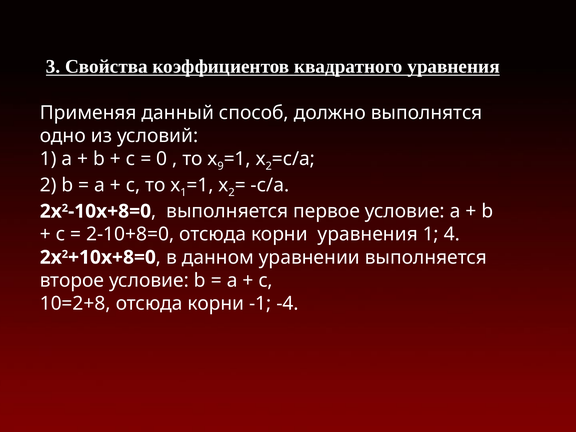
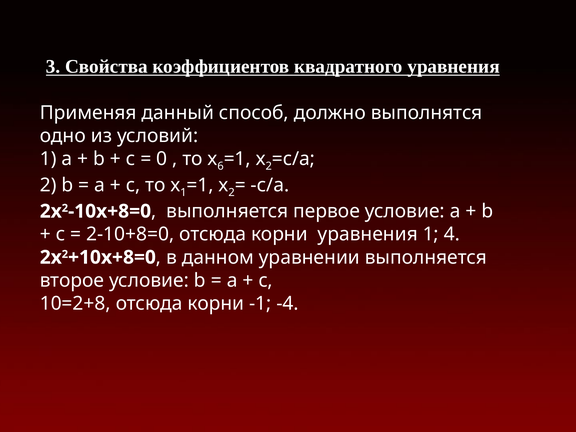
9: 9 -> 6
